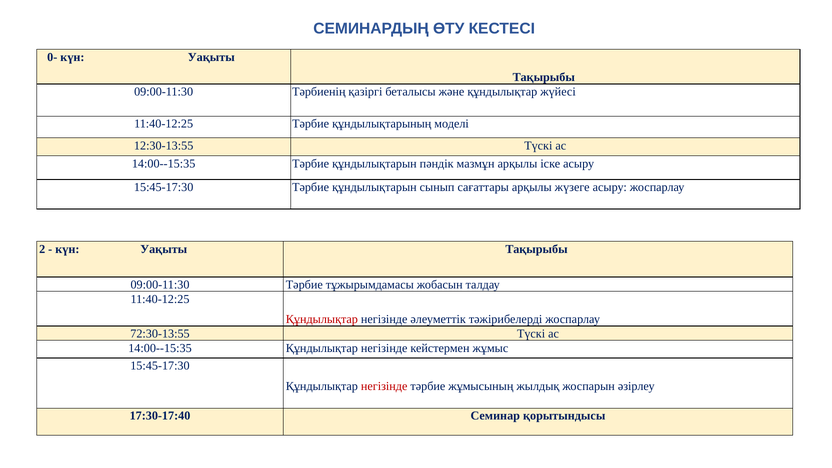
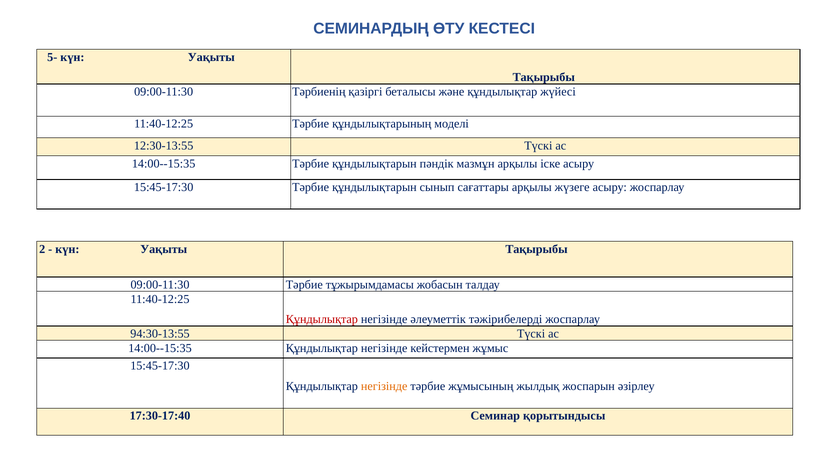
0-: 0- -> 5-
72:30-13:55: 72:30-13:55 -> 94:30-13:55
негізінде at (384, 386) colour: red -> orange
